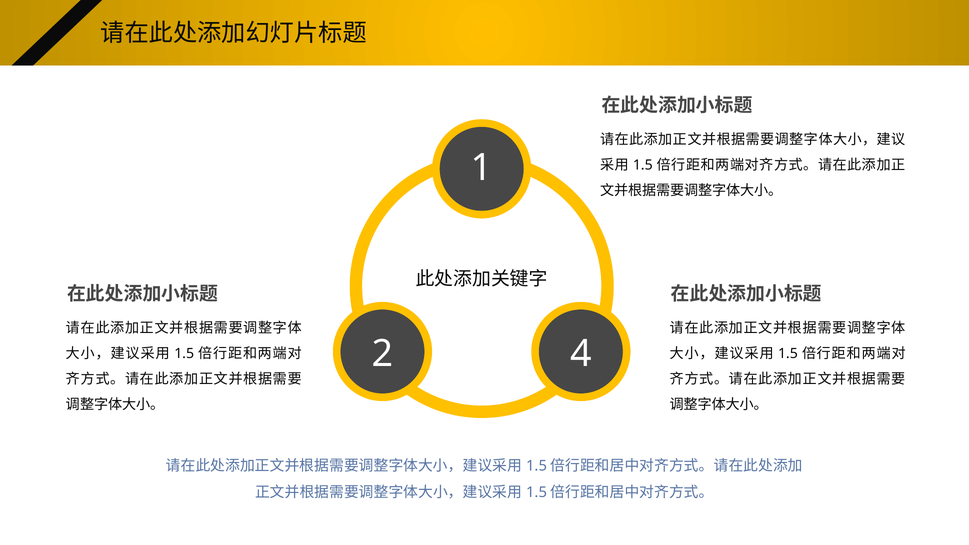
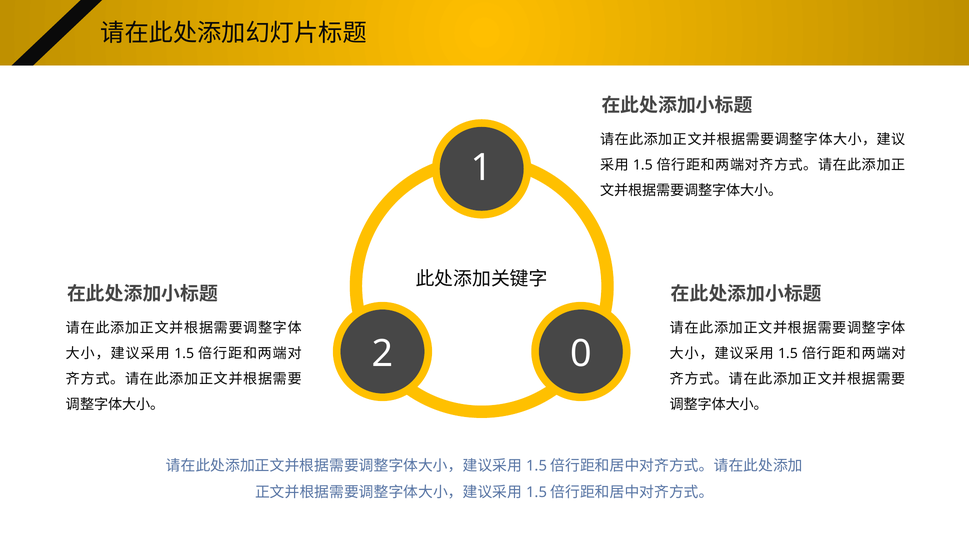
4: 4 -> 0
